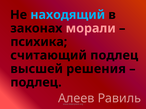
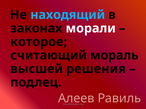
морали colour: pink -> white
психика: психика -> которое
считающий подлец: подлец -> мораль
